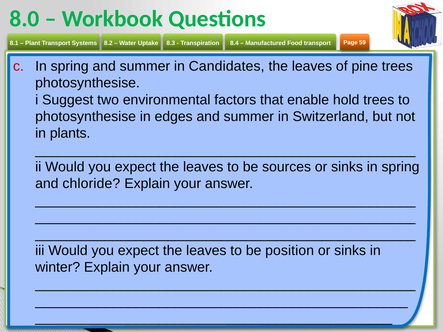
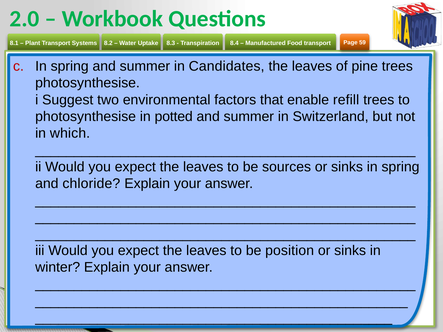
8.0: 8.0 -> 2.0
hold: hold -> refill
edges: edges -> potted
plants: plants -> which
